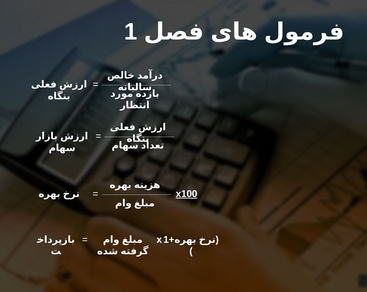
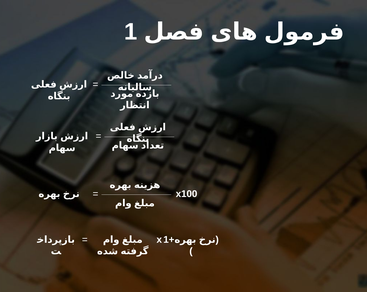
x100 underline: present -> none
